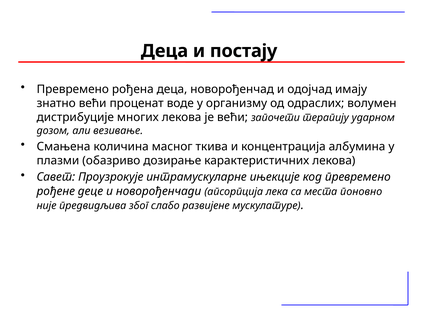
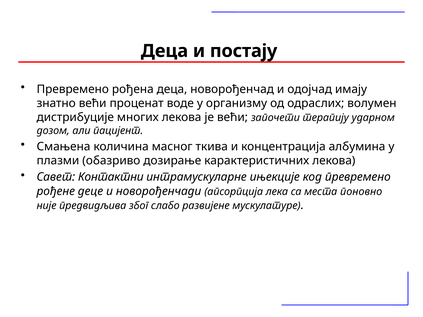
везивањe: везивањe -> пацијент
Проузрокује: Проузрокује -> Контактни
